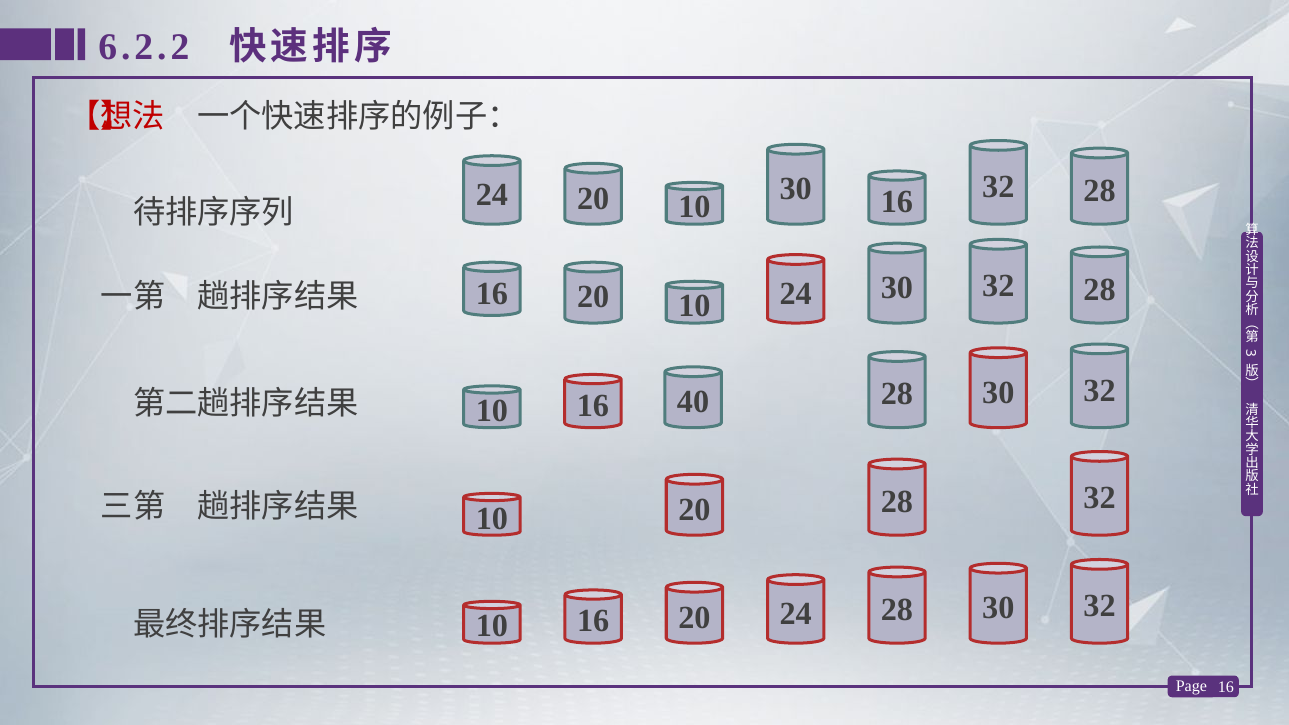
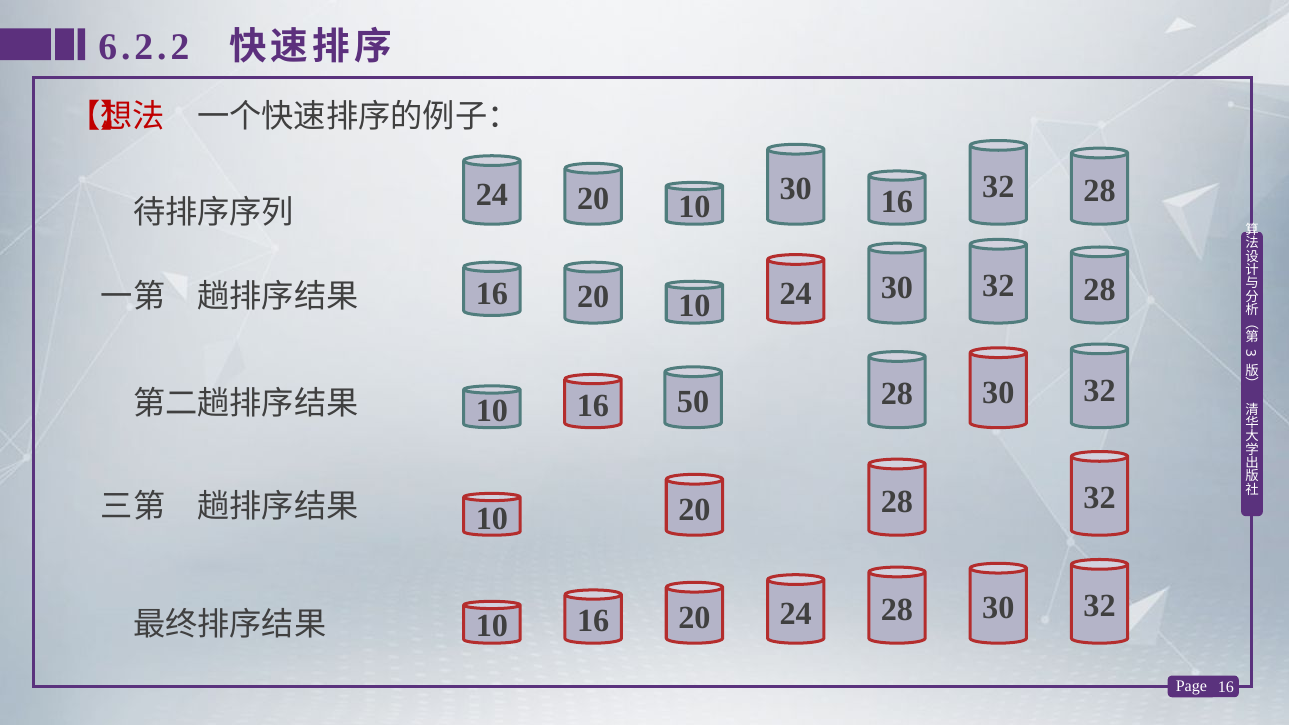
40: 40 -> 50
